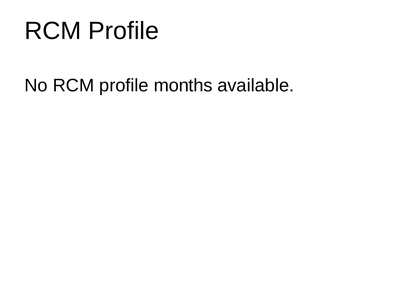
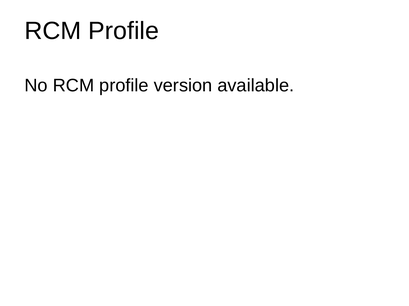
months: months -> version
